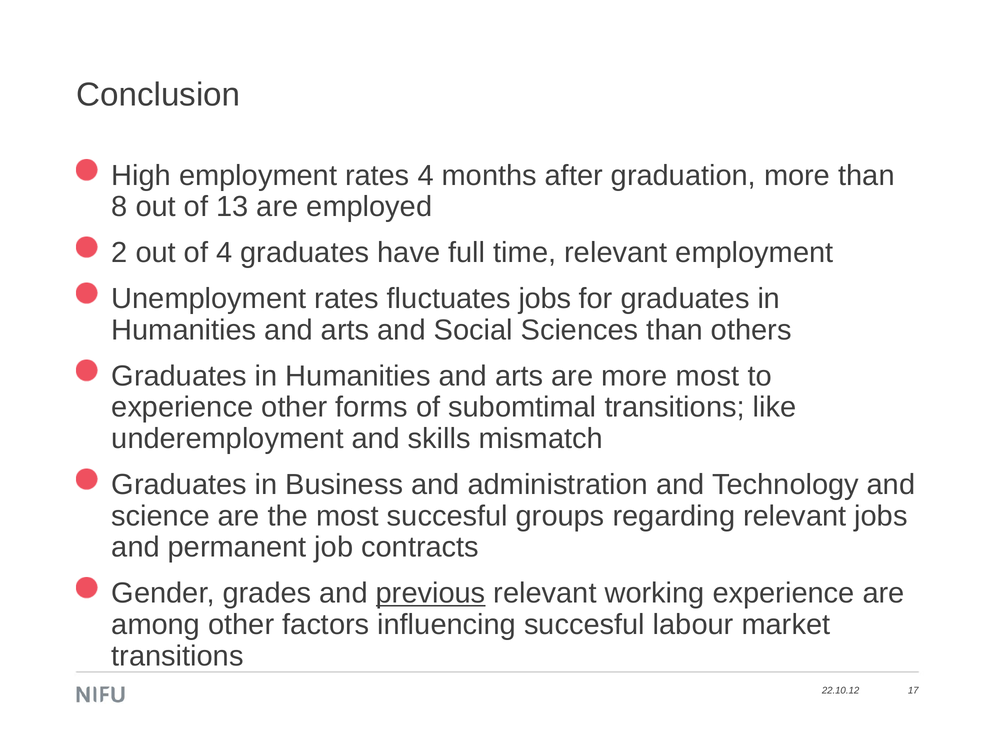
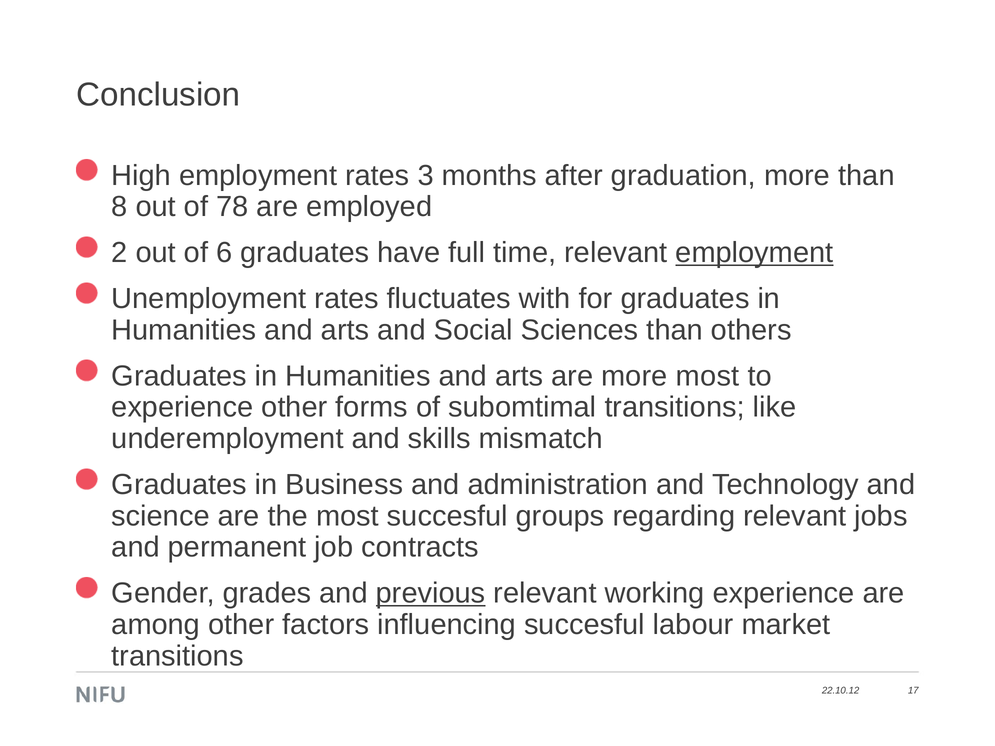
rates 4: 4 -> 3
13: 13 -> 78
of 4: 4 -> 6
employment at (754, 253) underline: none -> present
fluctuates jobs: jobs -> with
